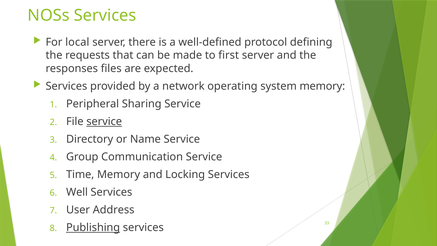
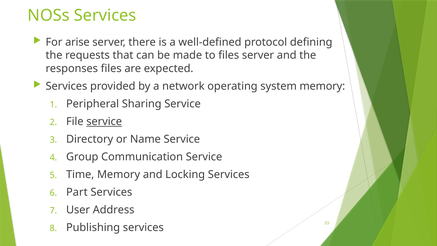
local: local -> arise
to first: first -> files
Well: Well -> Part
Publishing underline: present -> none
